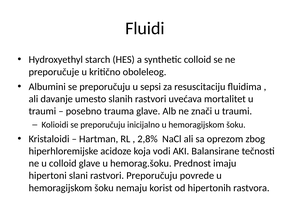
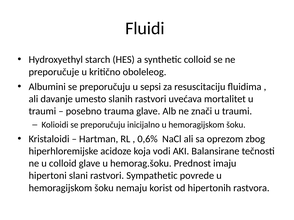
2,8%: 2,8% -> 0,6%
rastvori Preporučuju: Preporučuju -> Sympathetic
